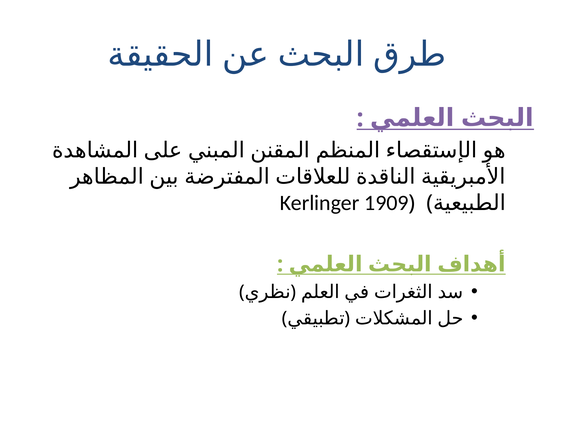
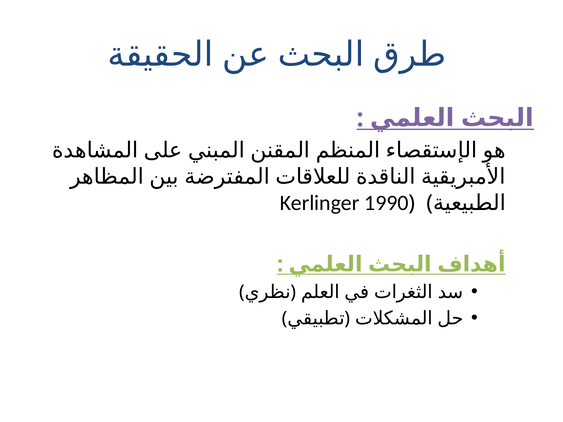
1909: 1909 -> 1990
